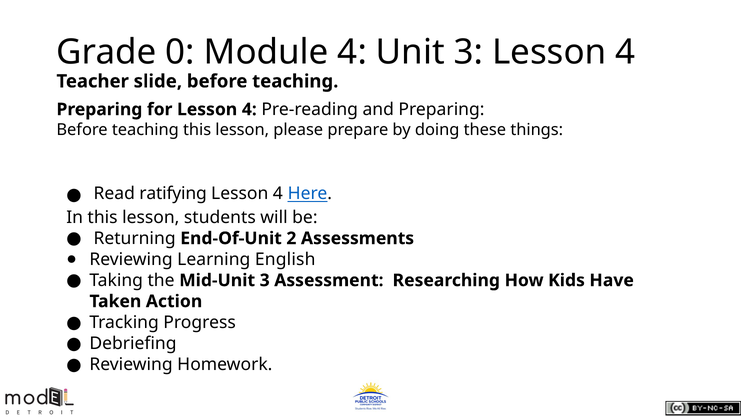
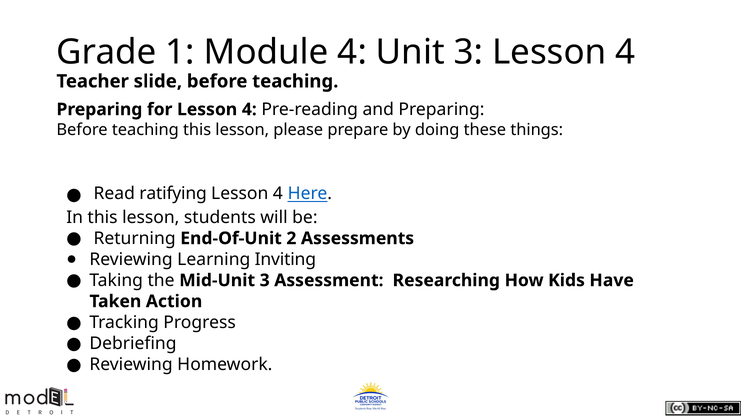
0: 0 -> 1
English: English -> Inviting
